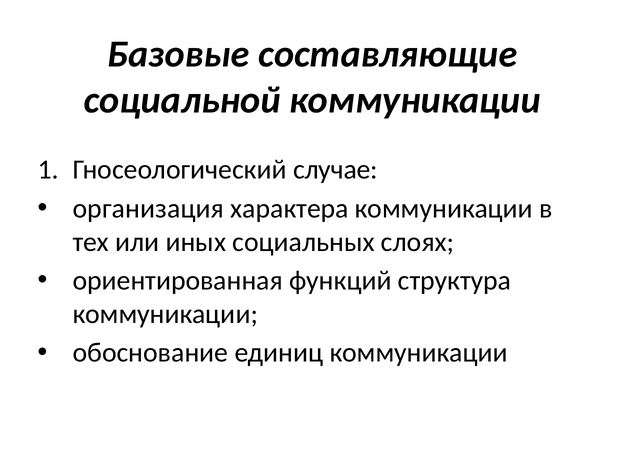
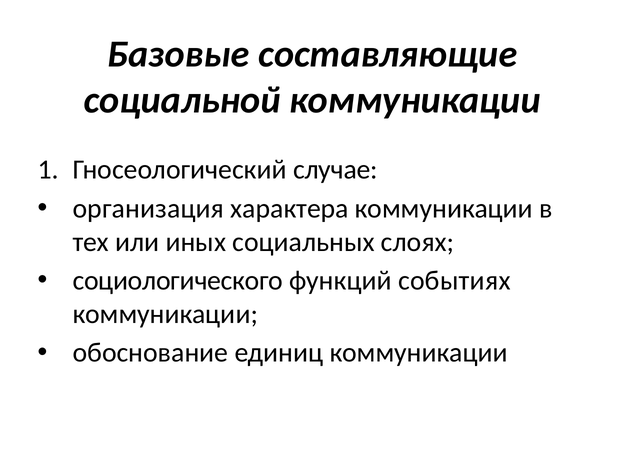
ориентированная: ориентированная -> социологического
структура: структура -> событиях
